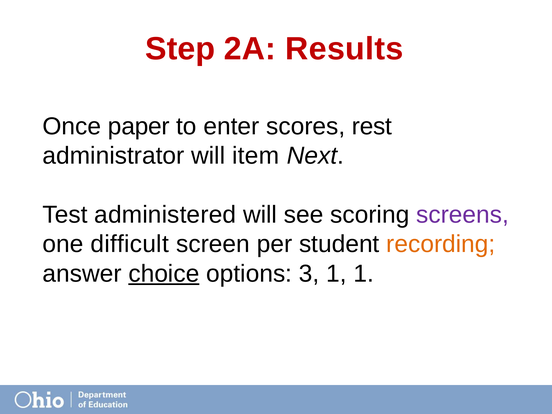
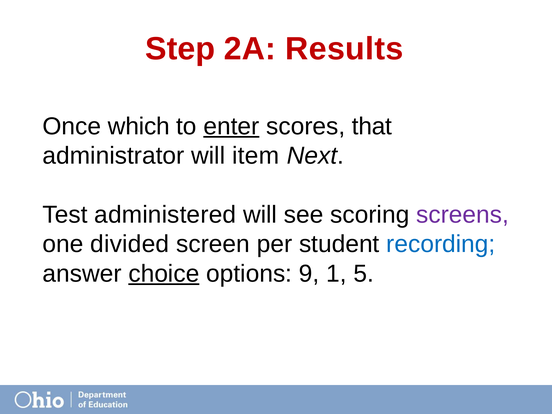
paper: paper -> which
enter underline: none -> present
rest: rest -> that
difficult: difficult -> divided
recording colour: orange -> blue
3: 3 -> 9
1 1: 1 -> 5
